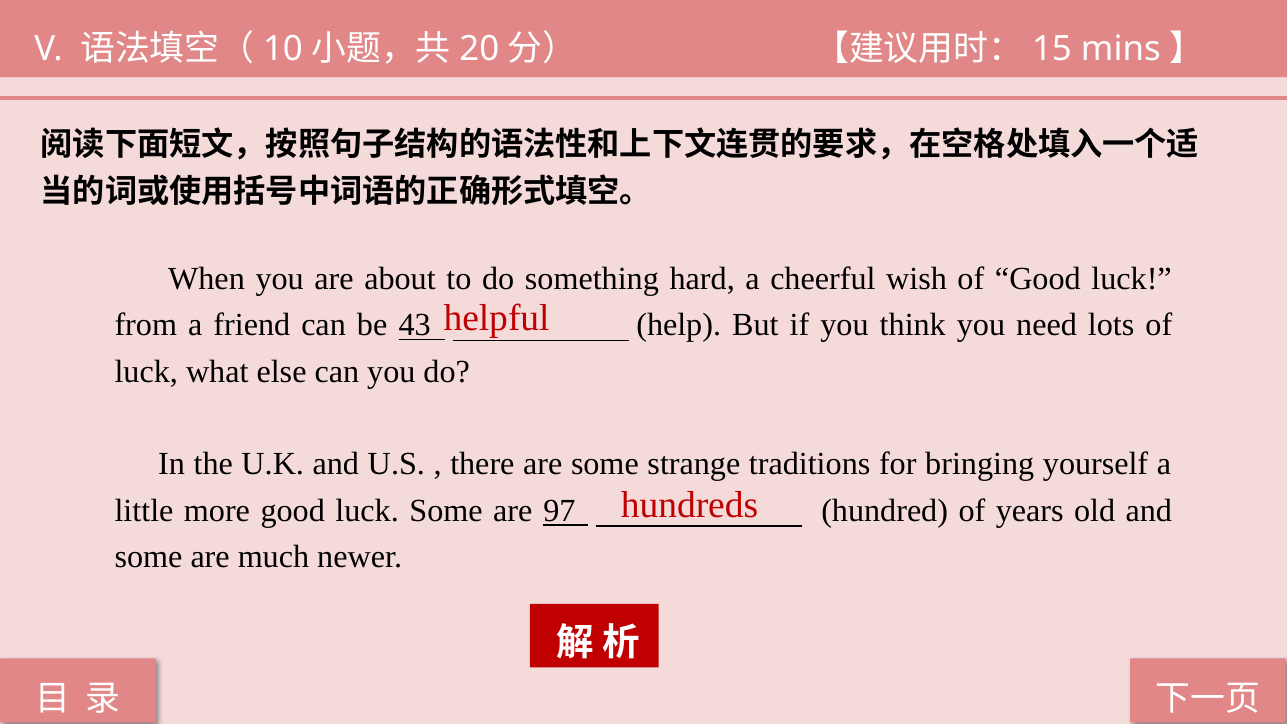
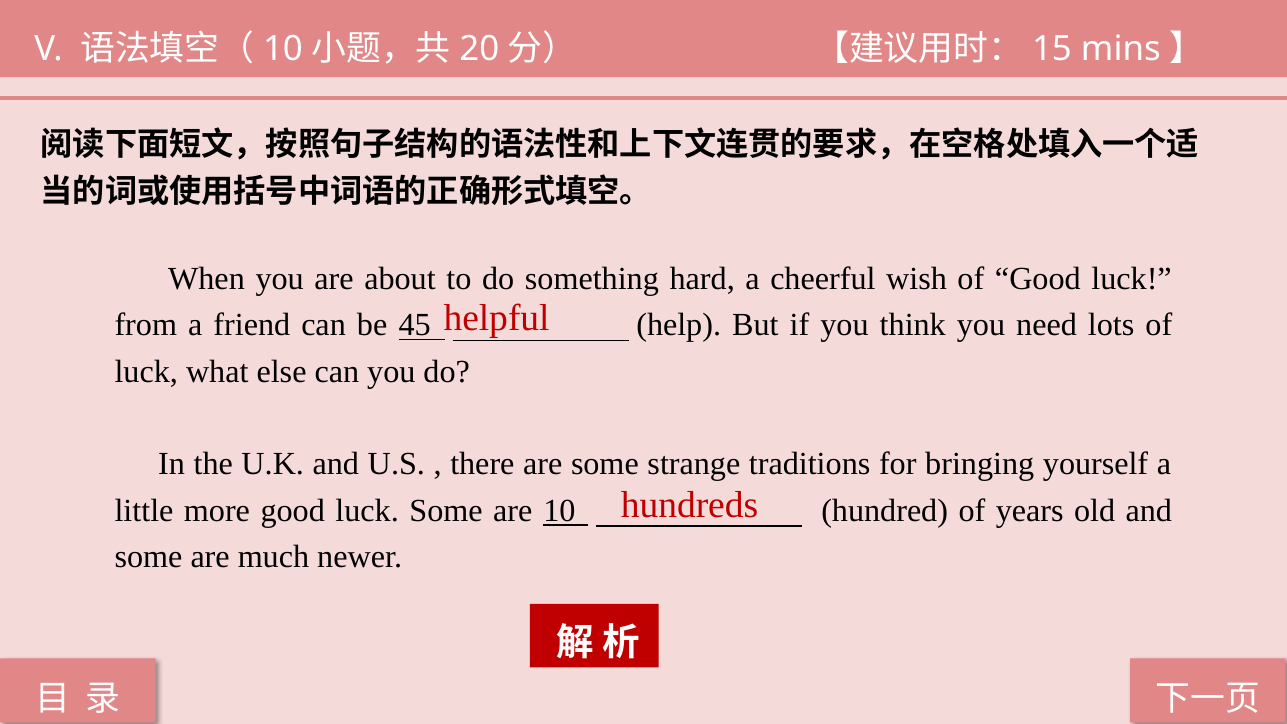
43: 43 -> 45
are 97: 97 -> 10
